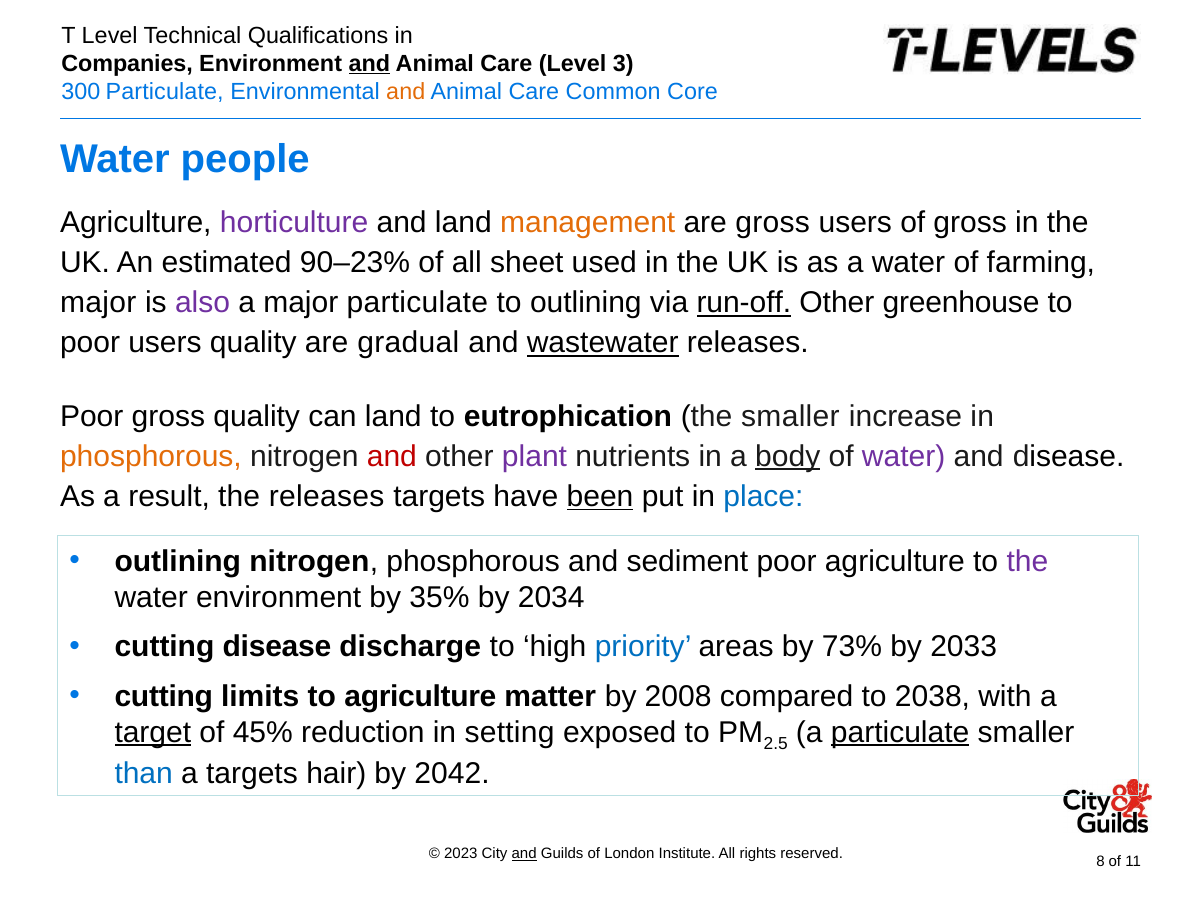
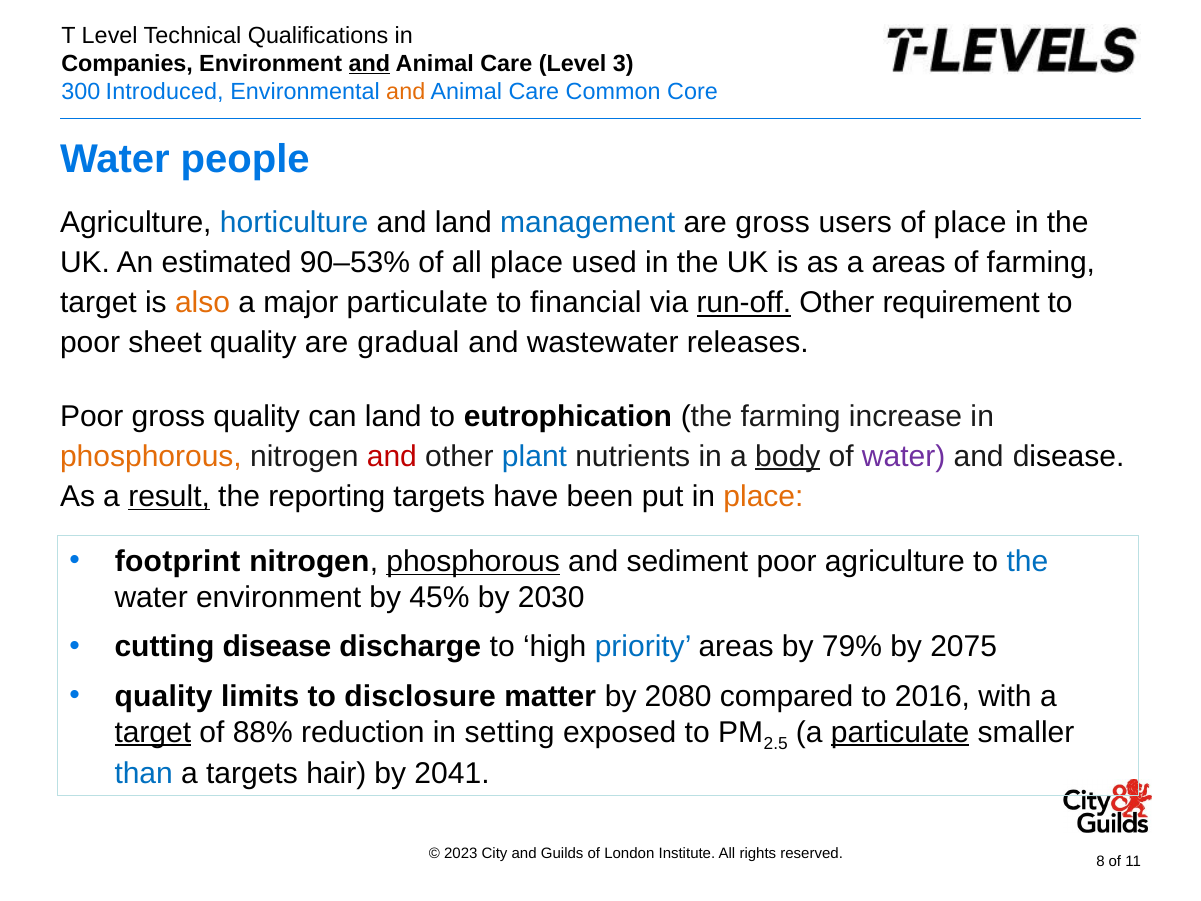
Particulate at (165, 92): Particulate -> Introduced
horticulture colour: purple -> blue
management colour: orange -> blue
of gross: gross -> place
90–23%: 90–23% -> 90–53%
all sheet: sheet -> place
a water: water -> areas
major at (98, 303): major -> target
also colour: purple -> orange
to outlining: outlining -> financial
greenhouse: greenhouse -> requirement
poor users: users -> sheet
wastewater underline: present -> none
the smaller: smaller -> farming
plant colour: purple -> blue
result underline: none -> present
the releases: releases -> reporting
been underline: present -> none
place at (763, 496) colour: blue -> orange
outlining at (178, 561): outlining -> footprint
phosphorous at (473, 561) underline: none -> present
the at (1027, 561) colour: purple -> blue
35%: 35% -> 45%
2034: 2034 -> 2030
73%: 73% -> 79%
2033: 2033 -> 2075
cutting at (164, 696): cutting -> quality
to agriculture: agriculture -> disclosure
2008: 2008 -> 2080
2038: 2038 -> 2016
45%: 45% -> 88%
2042: 2042 -> 2041
and at (524, 854) underline: present -> none
